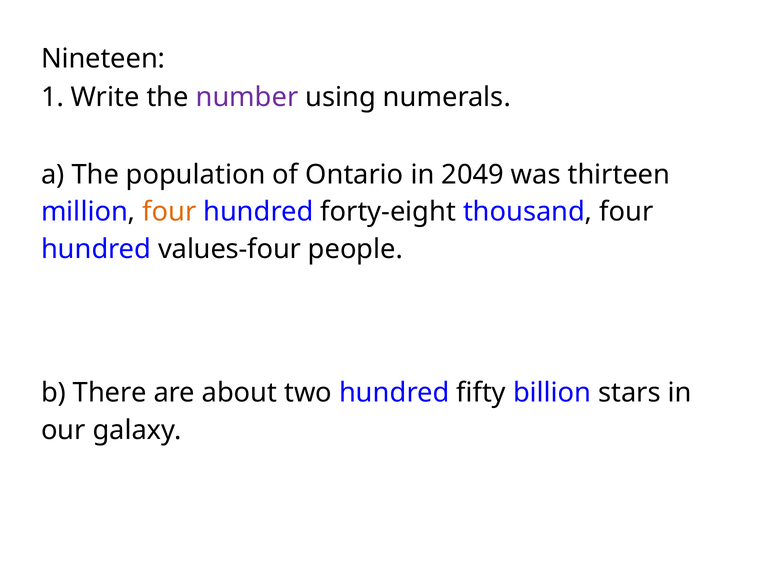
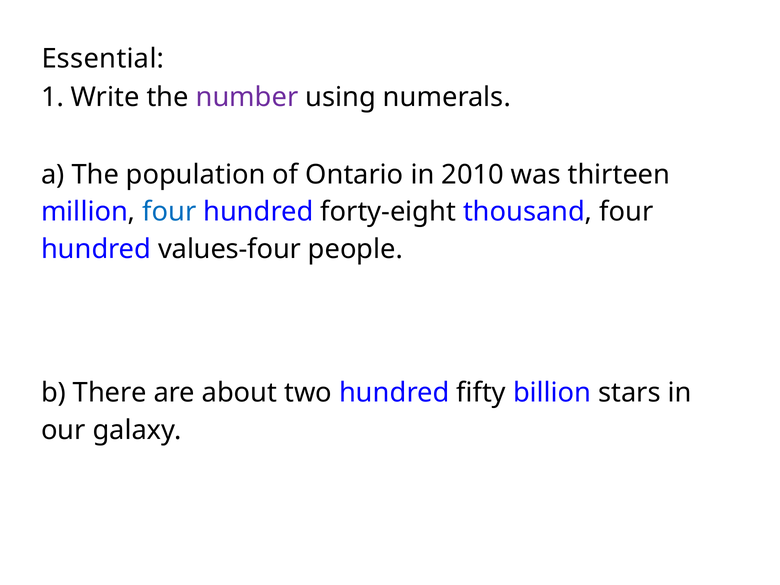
Nineteen: Nineteen -> Essential
2049: 2049 -> 2010
four at (169, 212) colour: orange -> blue
